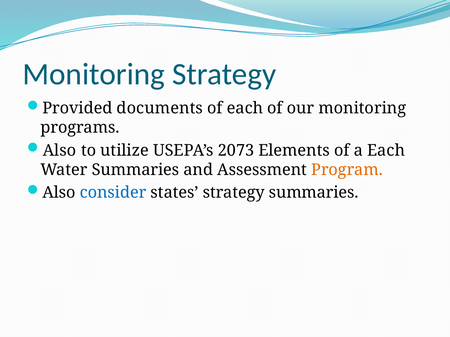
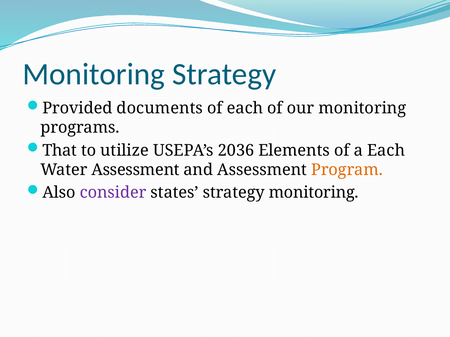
Also at (60, 151): Also -> That
2073: 2073 -> 2036
Water Summaries: Summaries -> Assessment
consider colour: blue -> purple
strategy summaries: summaries -> monitoring
